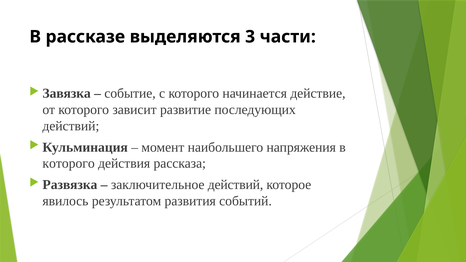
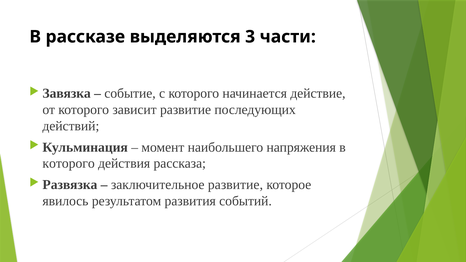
заключительное действий: действий -> развитие
